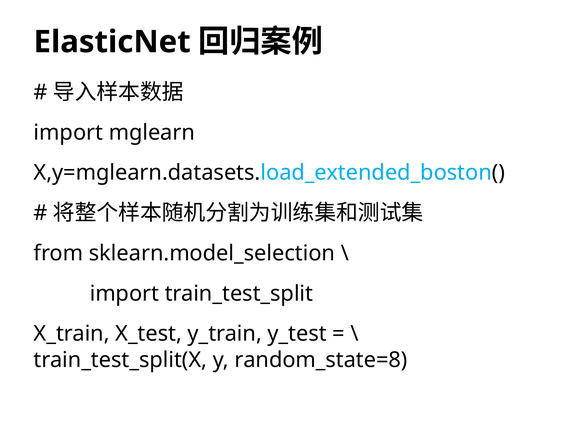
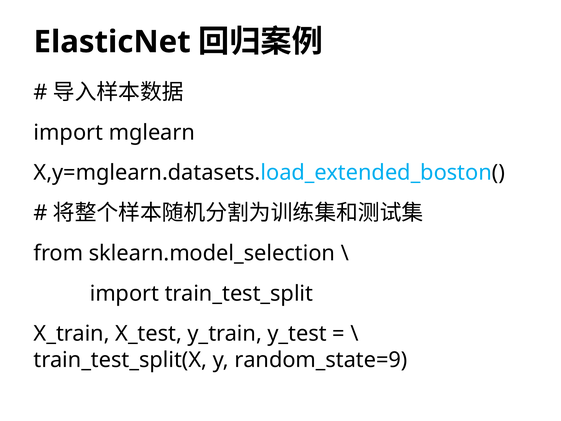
random_state=8: random_state=8 -> random_state=9
